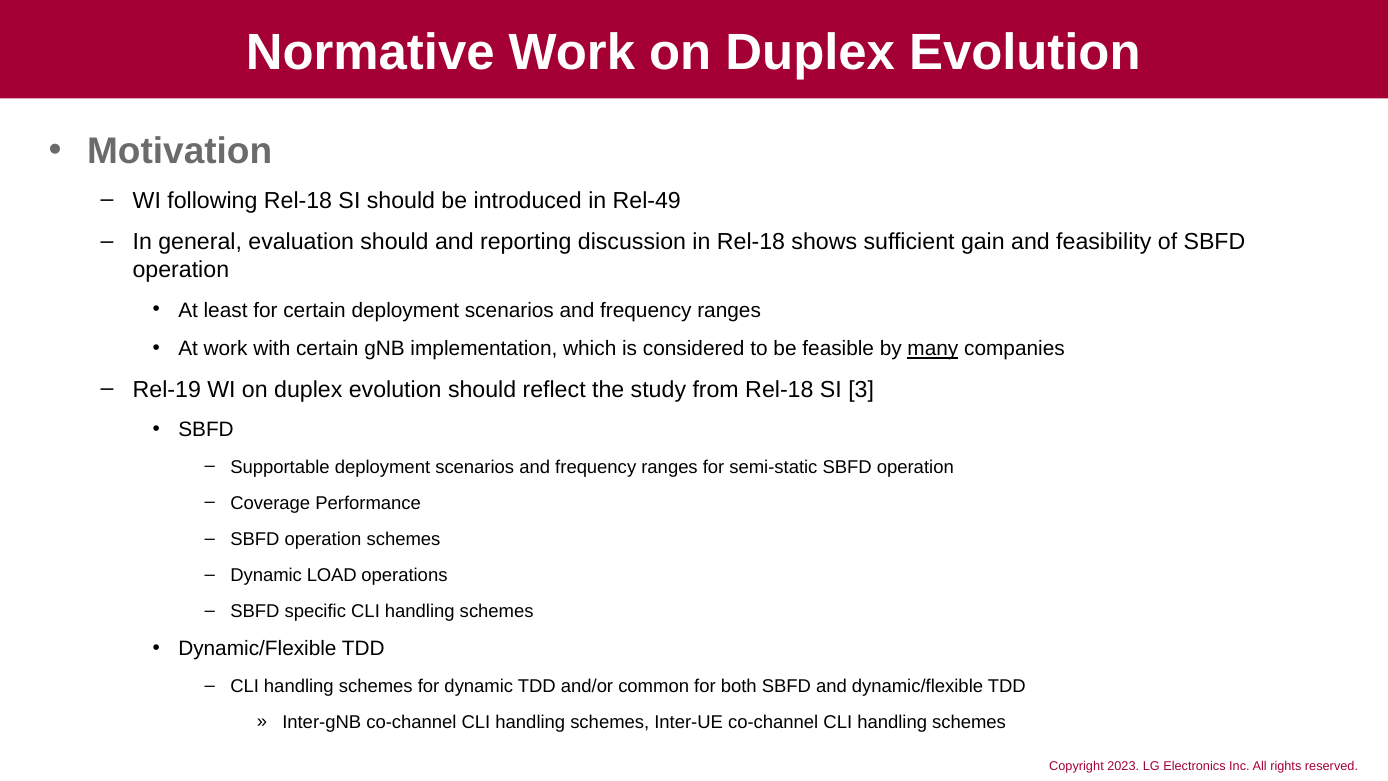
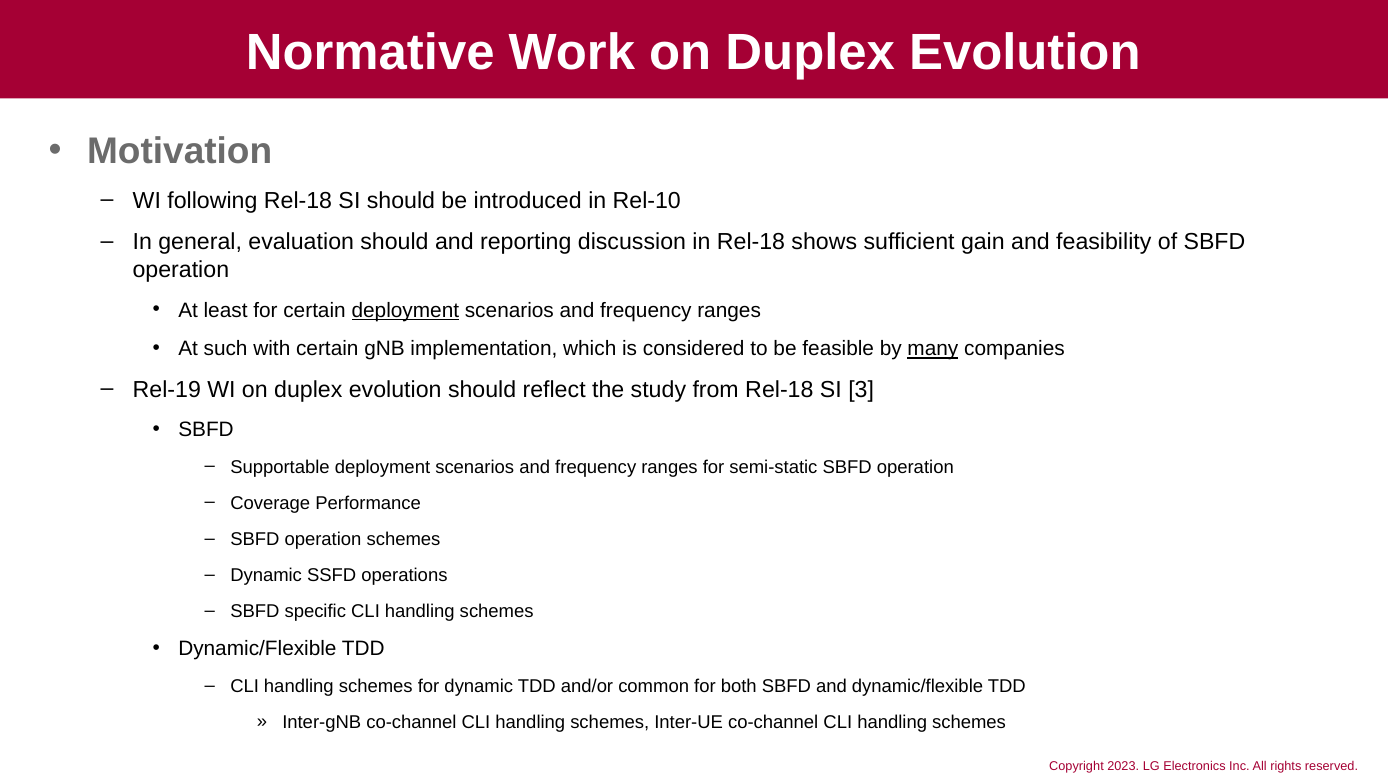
Rel-49: Rel-49 -> Rel-10
deployment at (405, 310) underline: none -> present
At work: work -> such
LOAD: LOAD -> SSFD
